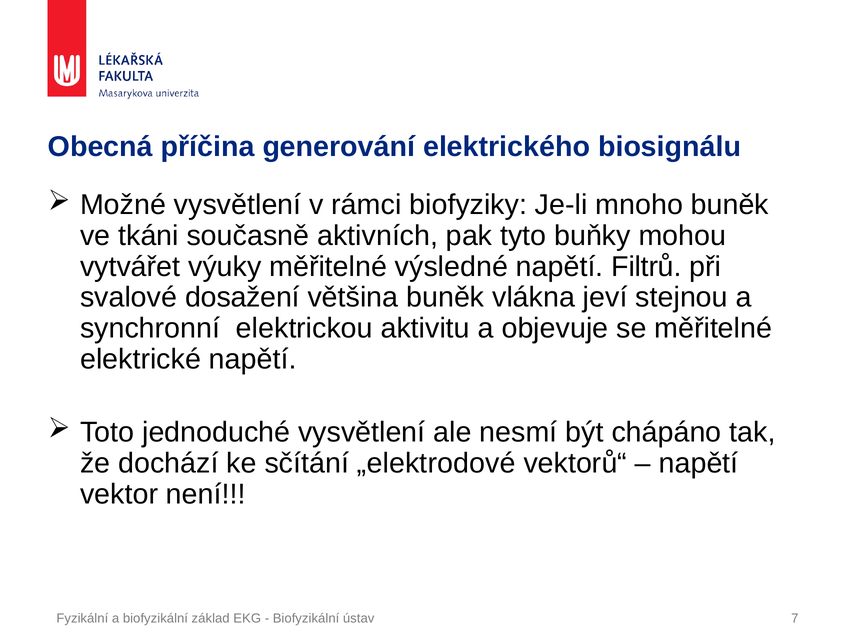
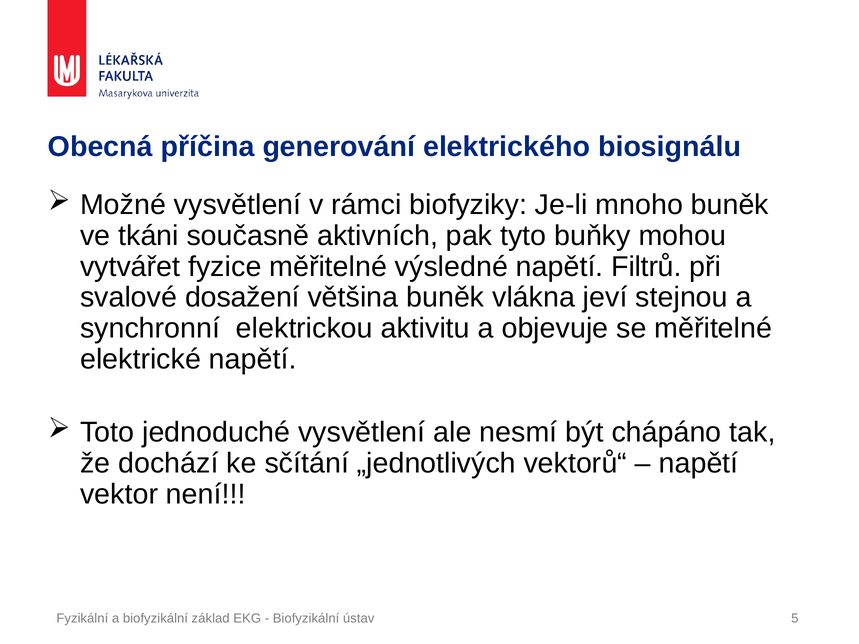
výuky: výuky -> fyzice
„elektrodové: „elektrodové -> „jednotlivých
7: 7 -> 5
